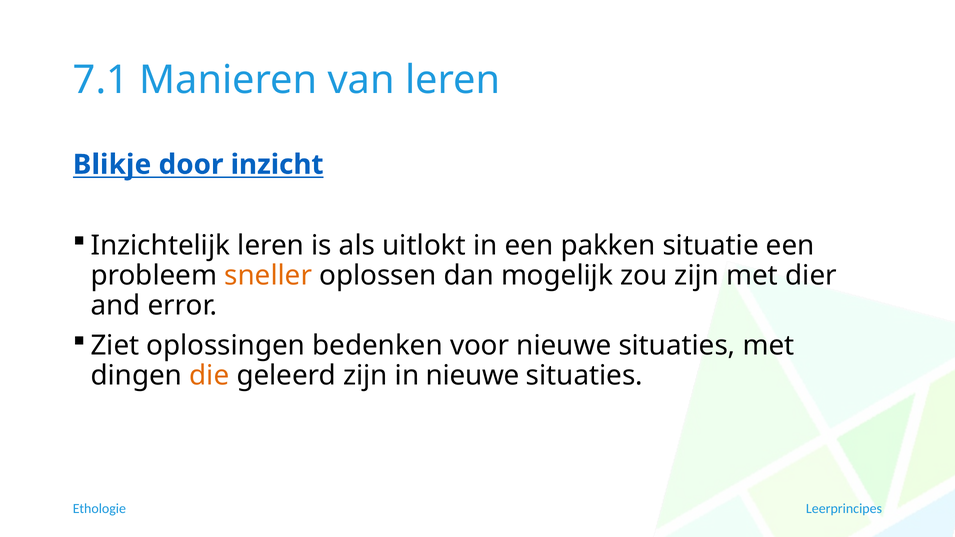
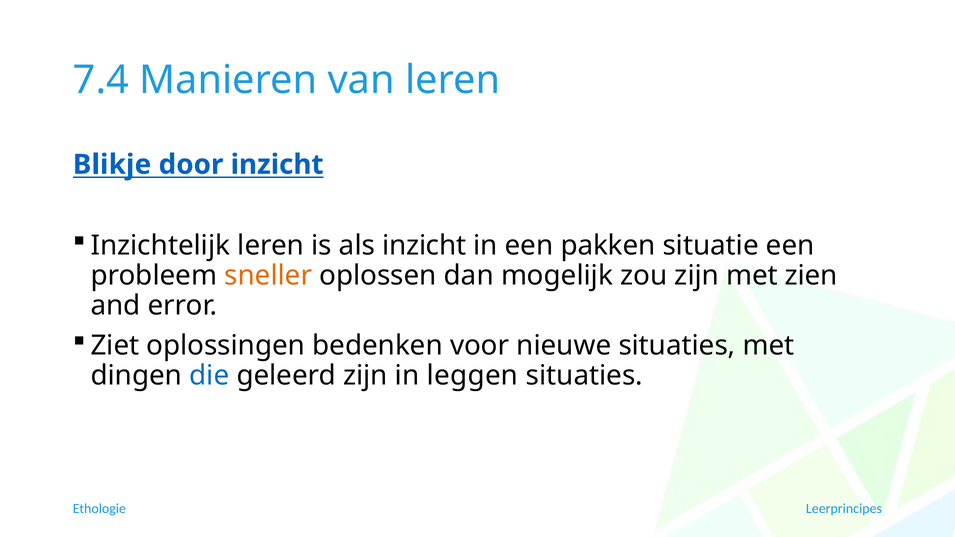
7.1: 7.1 -> 7.4
als uitlokt: uitlokt -> inzicht
dier: dier -> zien
die colour: orange -> blue
in nieuwe: nieuwe -> leggen
